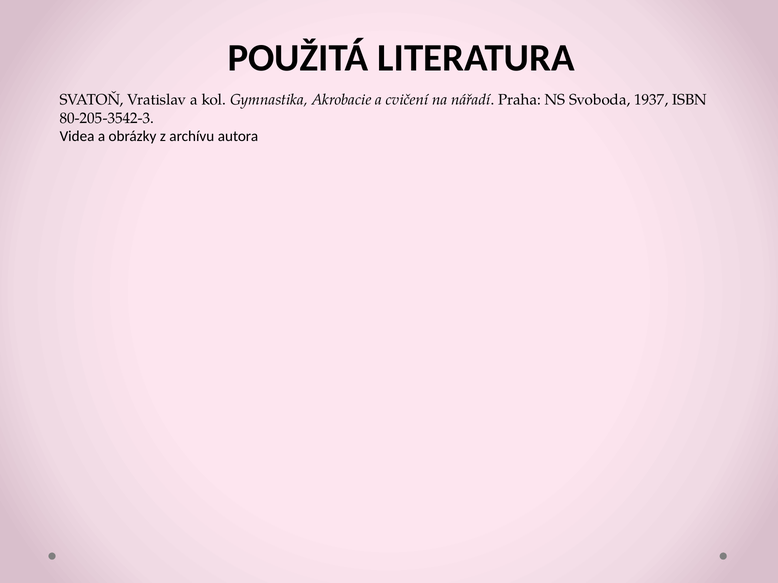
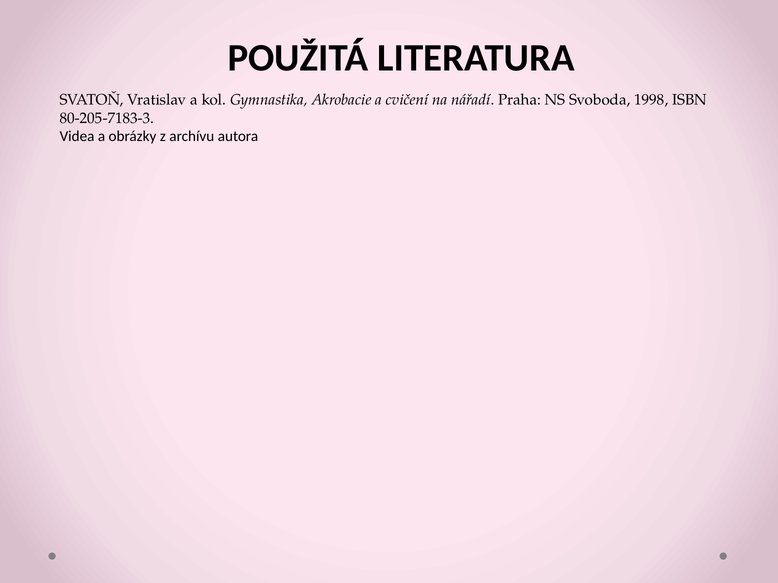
1937: 1937 -> 1998
80-205-3542-3: 80-205-3542-3 -> 80-205-7183-3
